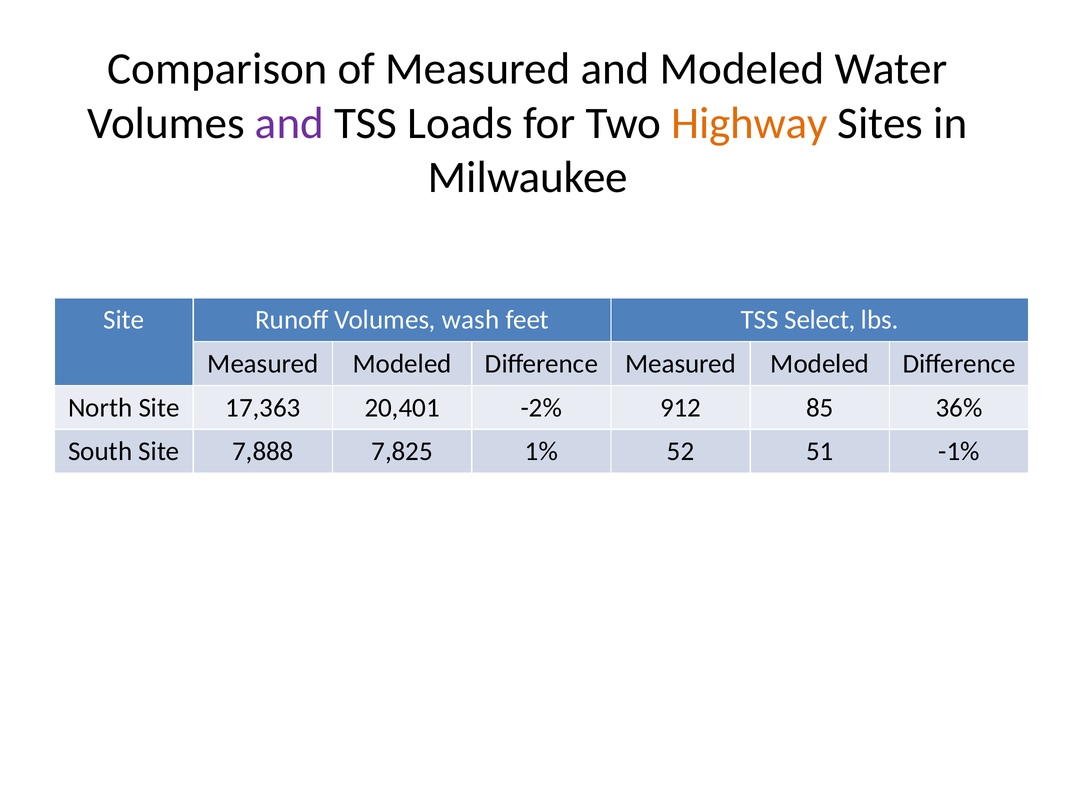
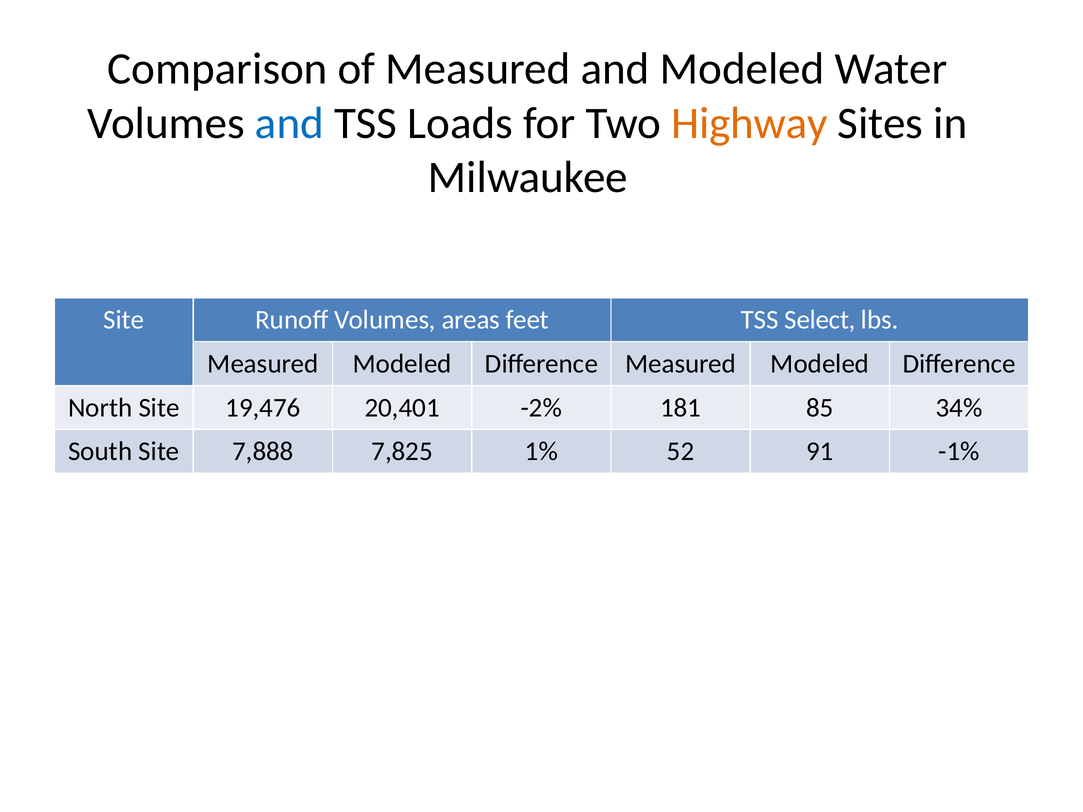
and at (289, 123) colour: purple -> blue
wash: wash -> areas
17,363: 17,363 -> 19,476
912: 912 -> 181
36%: 36% -> 34%
51: 51 -> 91
